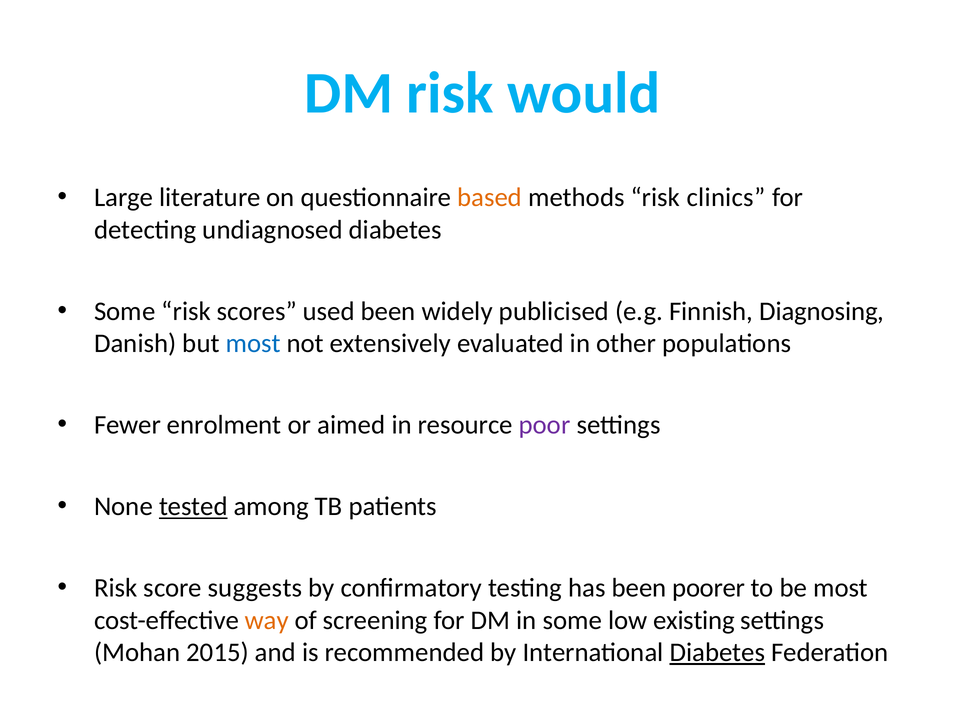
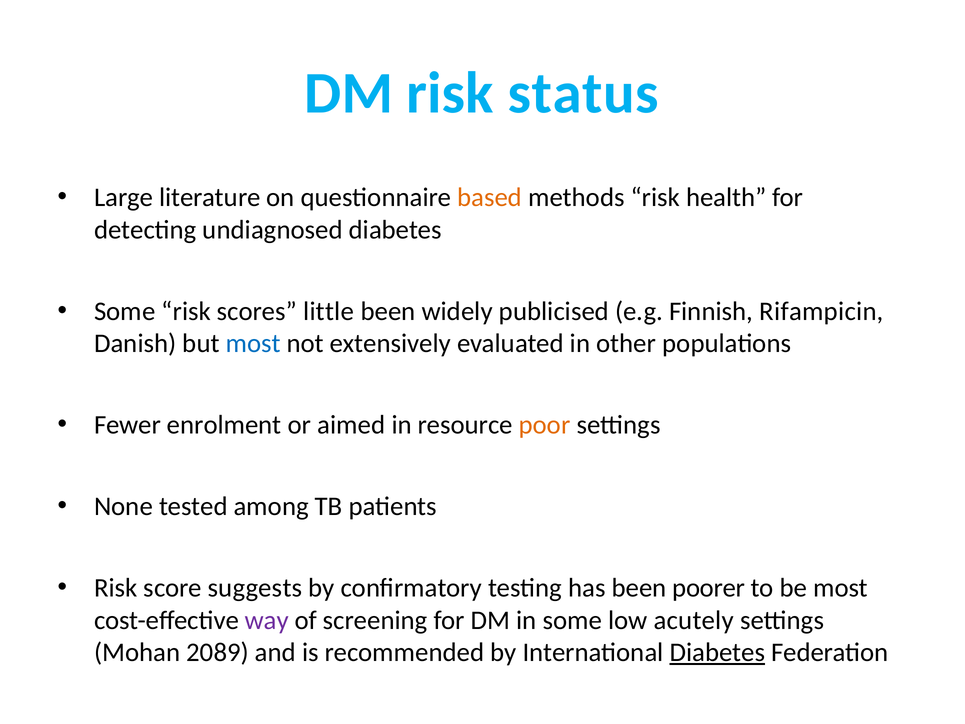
would: would -> status
clinics: clinics -> health
used: used -> little
Diagnosing: Diagnosing -> Rifampicin
poor colour: purple -> orange
tested underline: present -> none
way colour: orange -> purple
existing: existing -> acutely
2015: 2015 -> 2089
